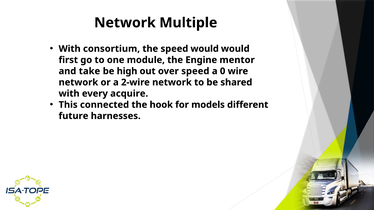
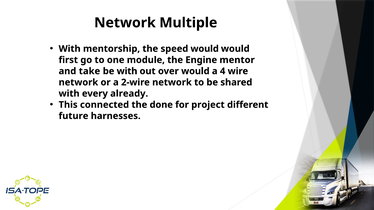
consortium: consortium -> mentorship
be high: high -> with
over speed: speed -> would
0: 0 -> 4
acquire: acquire -> already
hook: hook -> done
models: models -> project
